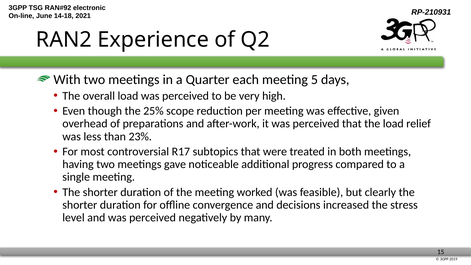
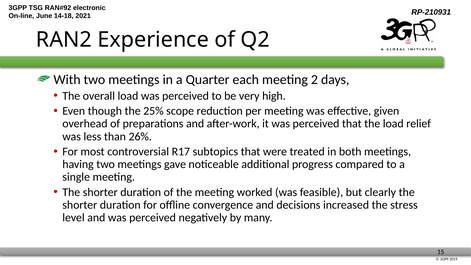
5: 5 -> 2
23%: 23% -> 26%
